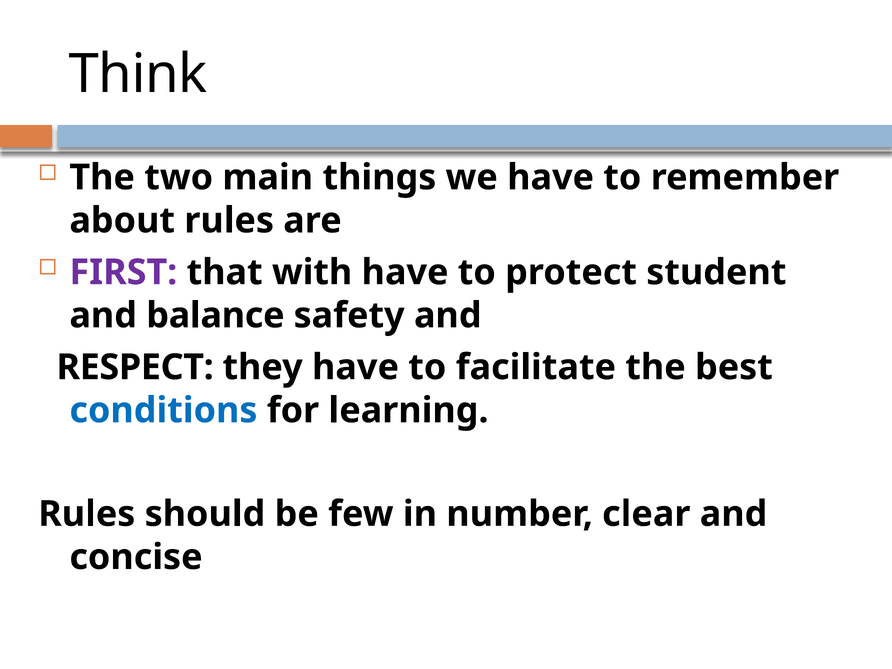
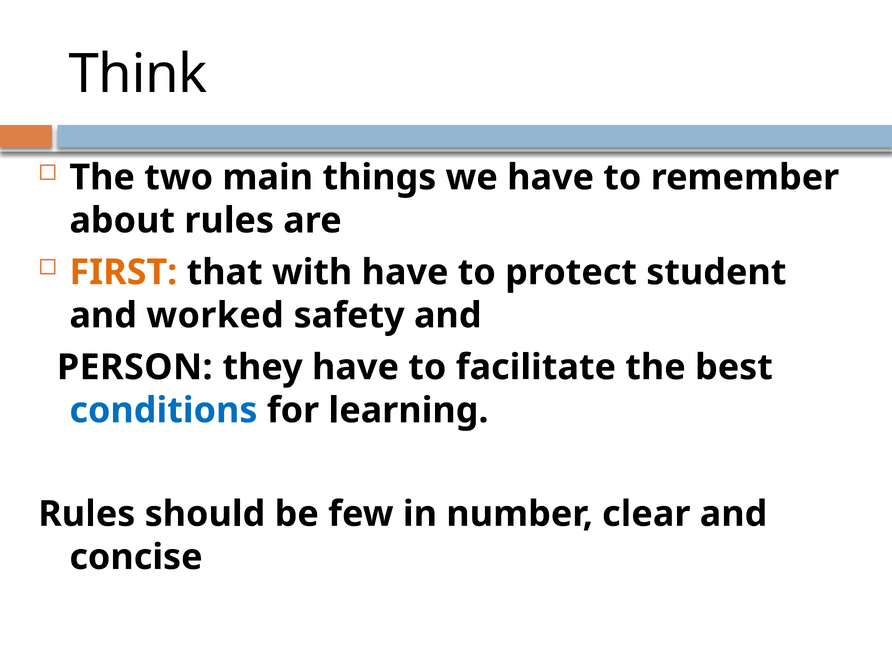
FIRST colour: purple -> orange
balance: balance -> worked
RESPECT: RESPECT -> PERSON
